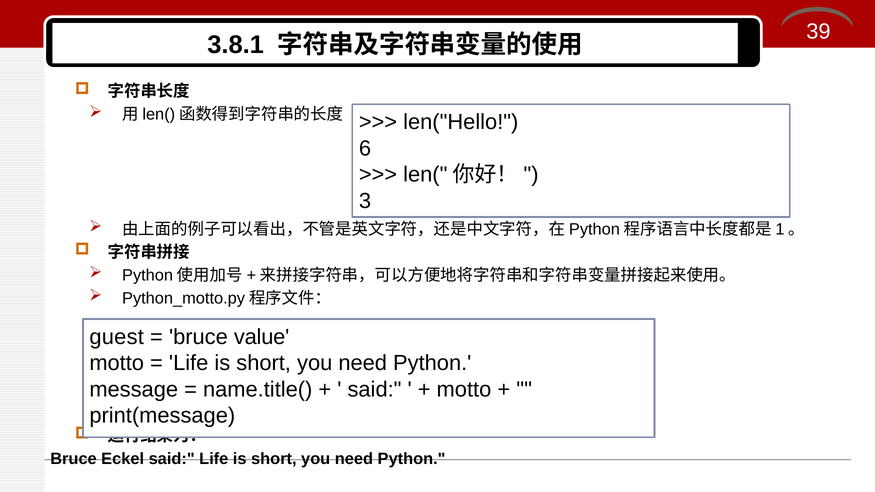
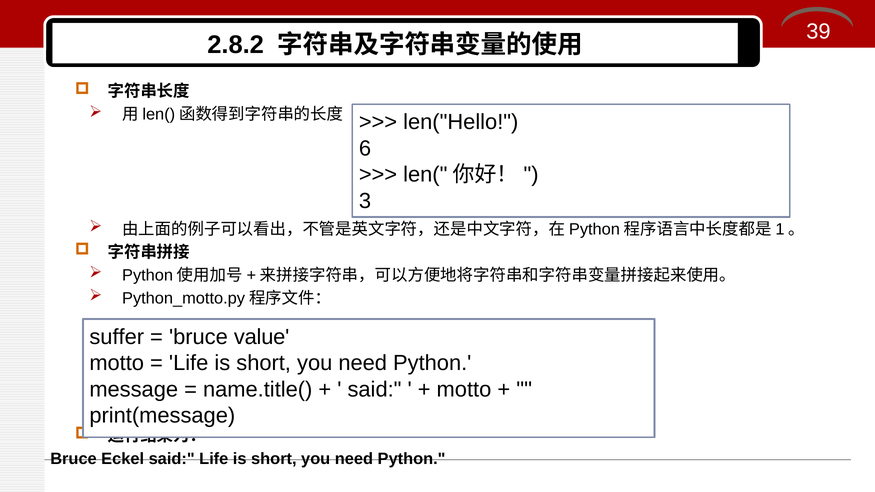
3.8.1: 3.8.1 -> 2.8.2
guest: guest -> suffer
